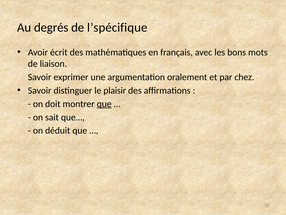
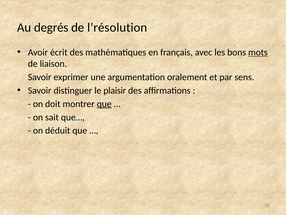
l’spécifique: l’spécifique -> l’résolution
mots underline: none -> present
chez: chez -> sens
